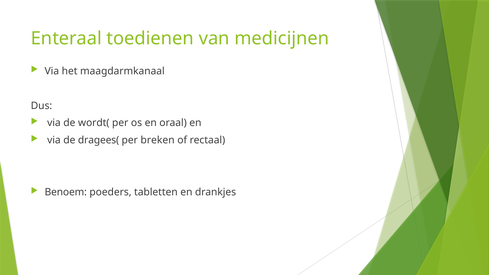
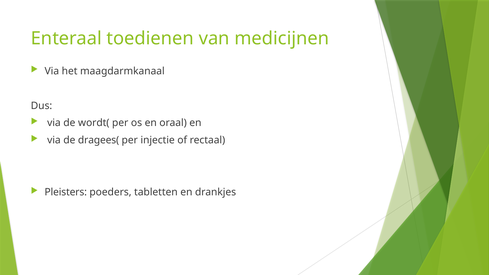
breken: breken -> injectie
Benoem: Benoem -> Pleisters
